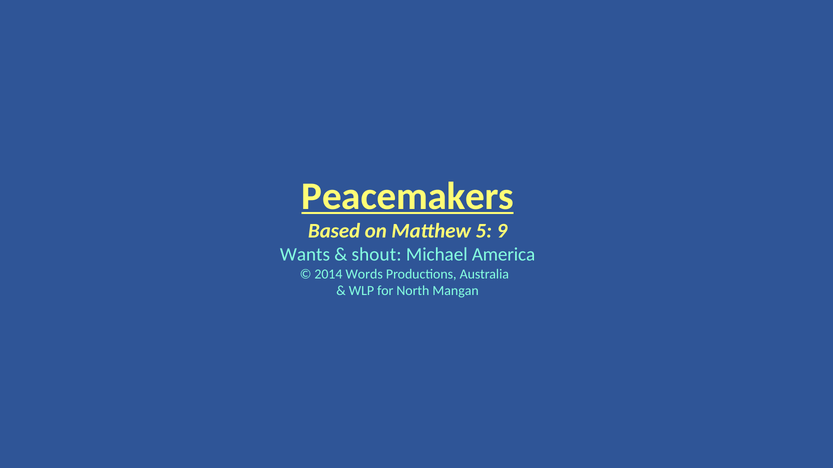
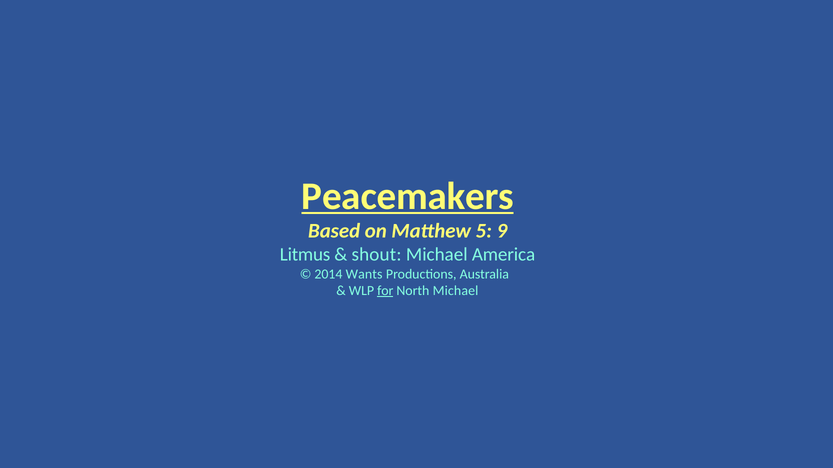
Wants: Wants -> Litmus
Words: Words -> Wants
for underline: none -> present
North Mangan: Mangan -> Michael
